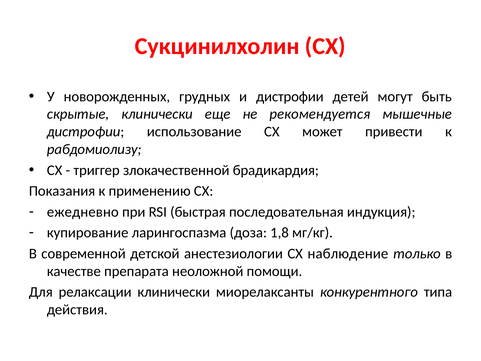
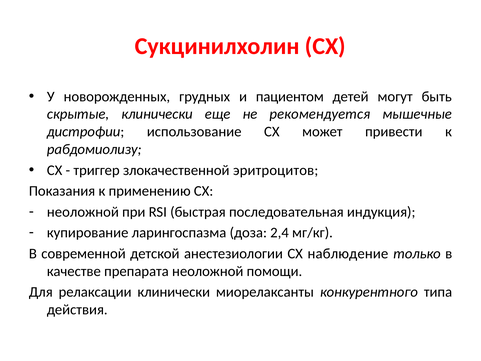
и дистрофии: дистрофии -> пациентом
брадикардия: брадикардия -> эритроцитов
ежедневно at (83, 212): ежедневно -> неоложной
1,8: 1,8 -> 2,4
